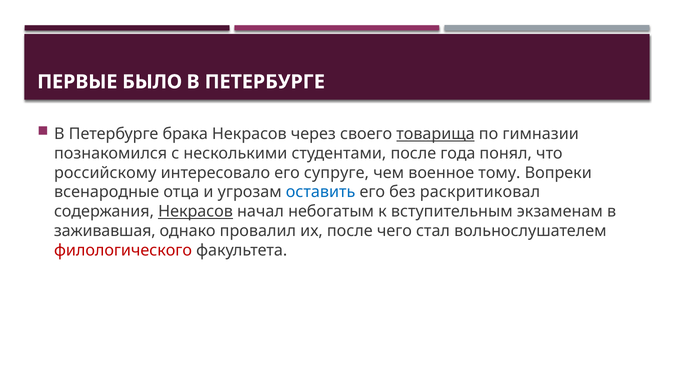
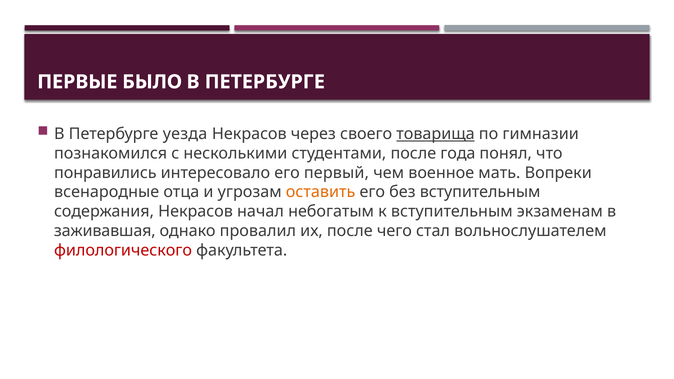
брака: брака -> уезда
российскому: российскому -> понравились
супруге: супруге -> первый
тому: тому -> мать
оставить colour: blue -> orange
без раскритиковал: раскритиковал -> вступительным
Некрасов at (196, 212) underline: present -> none
